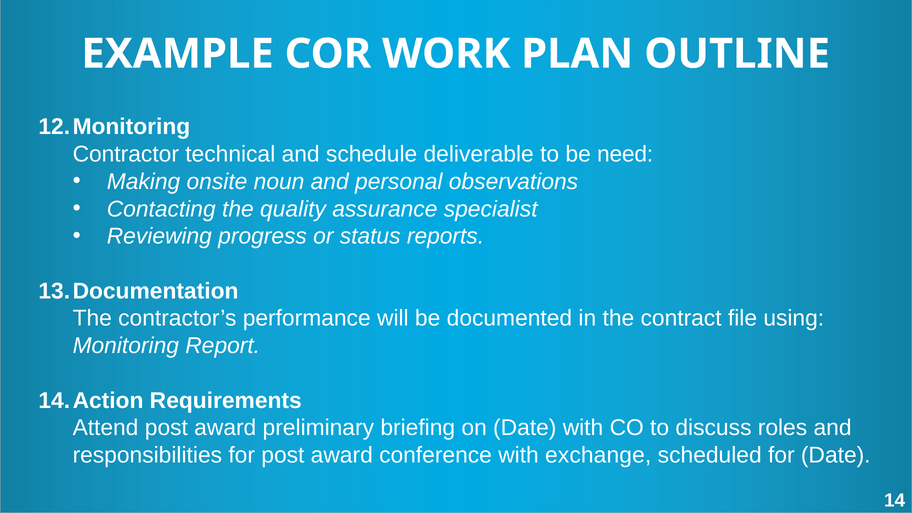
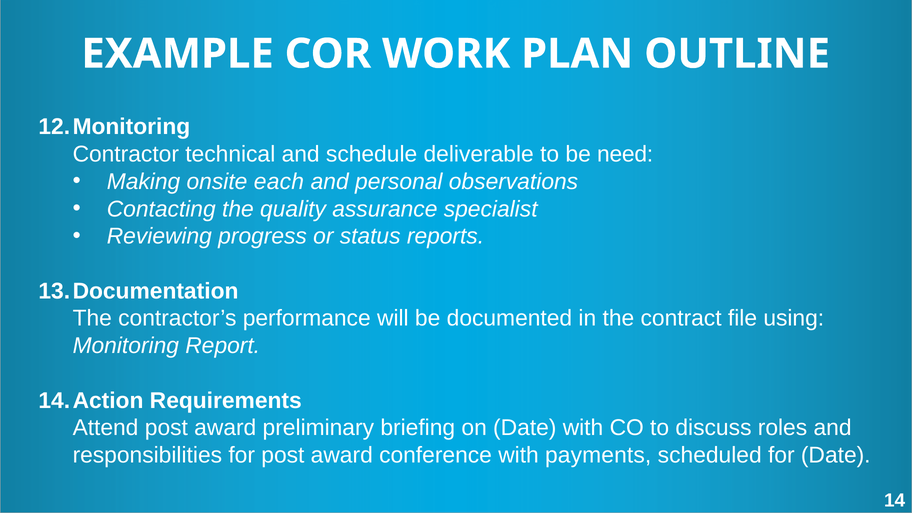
noun: noun -> each
exchange: exchange -> payments
